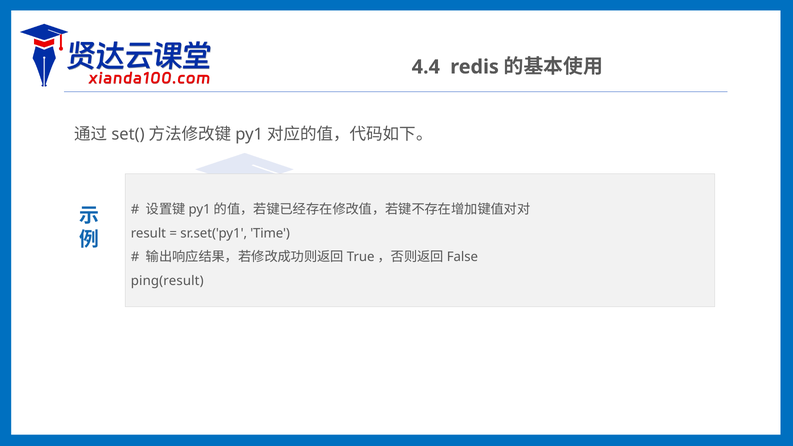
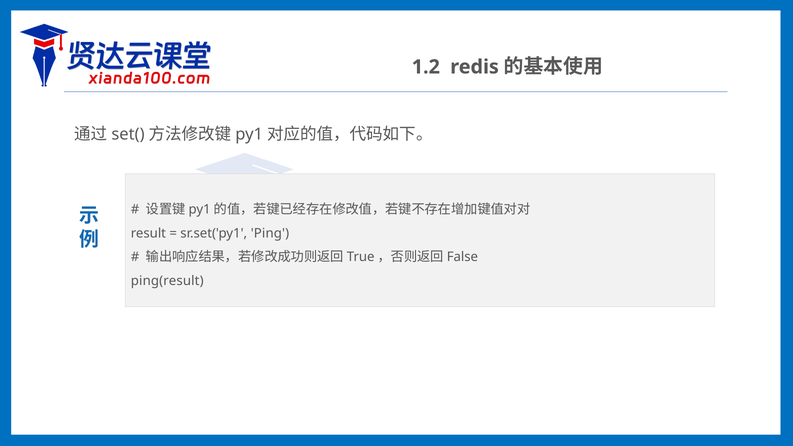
4.4: 4.4 -> 1.2
Time: Time -> Ping
